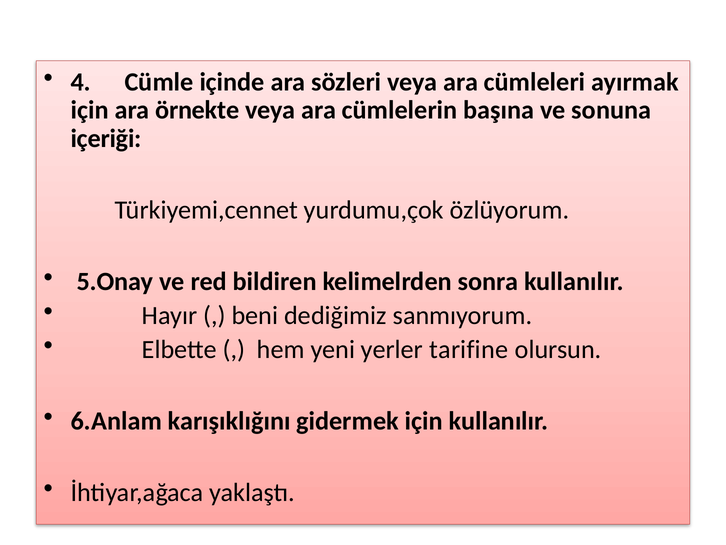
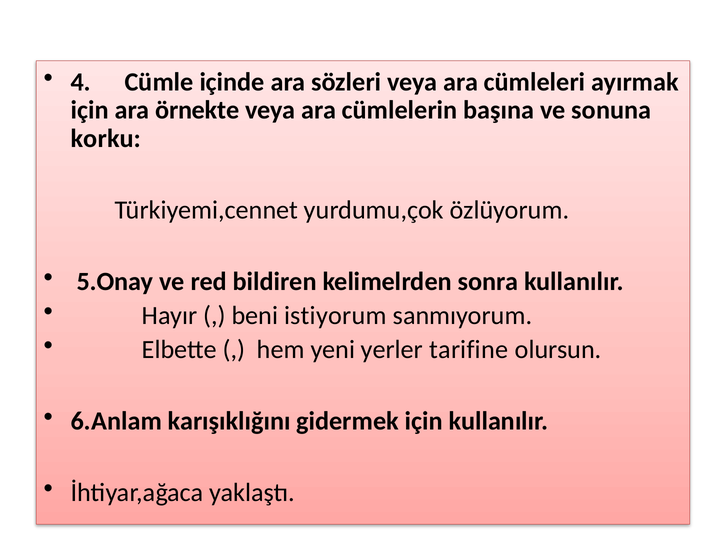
içeriği: içeriği -> korku
dediğimiz: dediğimiz -> istiyorum
